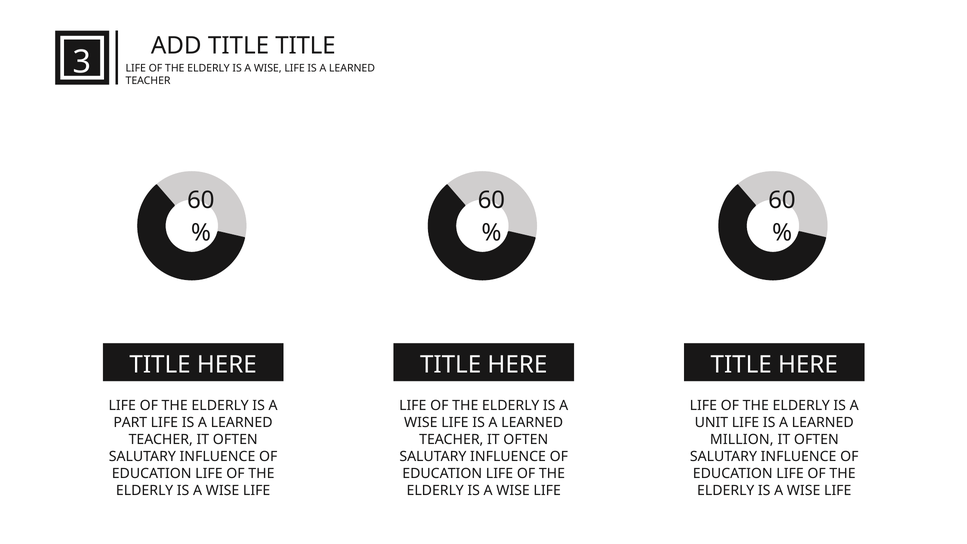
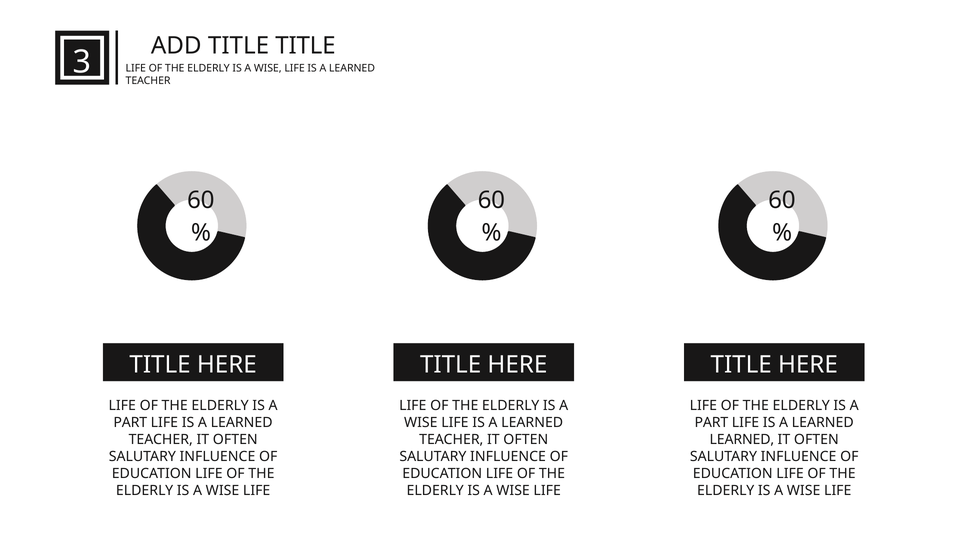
UNIT at (711, 423): UNIT -> PART
MILLION at (742, 440): MILLION -> LEARNED
